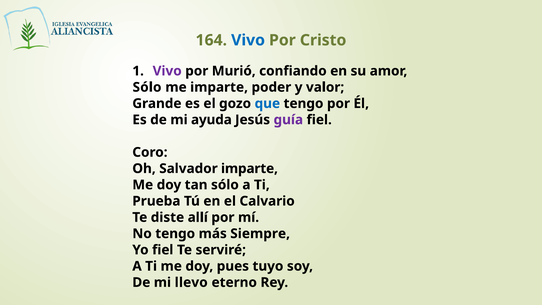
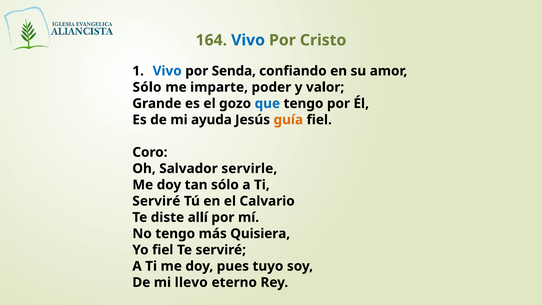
Vivo at (167, 71) colour: purple -> blue
Murió: Murió -> Senda
guía colour: purple -> orange
Salvador imparte: imparte -> servirle
Prueba at (156, 201): Prueba -> Serviré
Siempre: Siempre -> Quisiera
